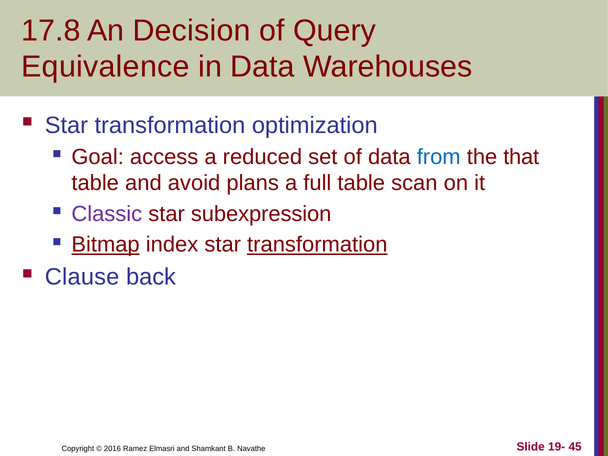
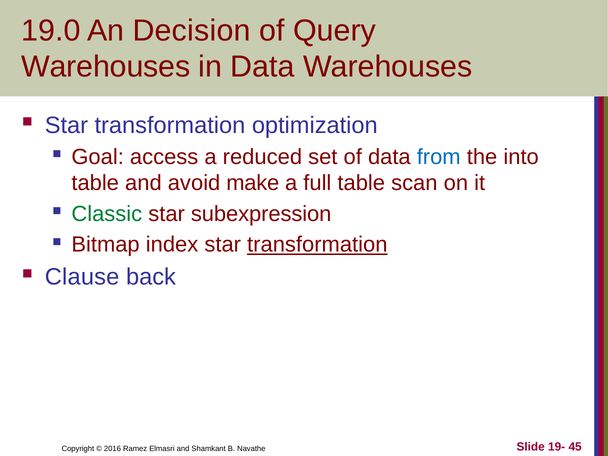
17.8: 17.8 -> 19.0
Equivalence at (106, 67): Equivalence -> Warehouses
that: that -> into
plans: plans -> make
Classic colour: purple -> green
Bitmap underline: present -> none
